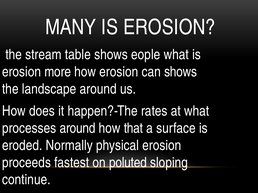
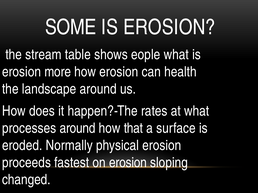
MANY: MANY -> SOME
can shows: shows -> health
on poluted: poluted -> erosion
continue: continue -> changed
